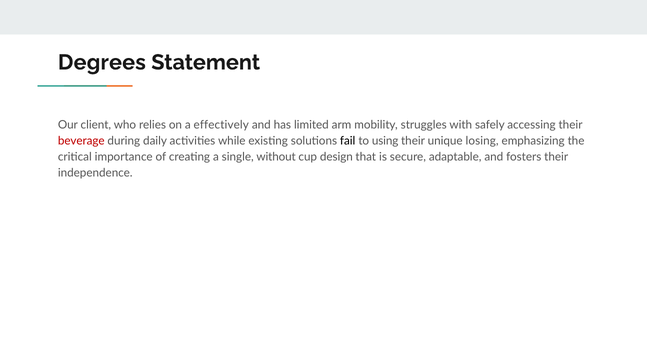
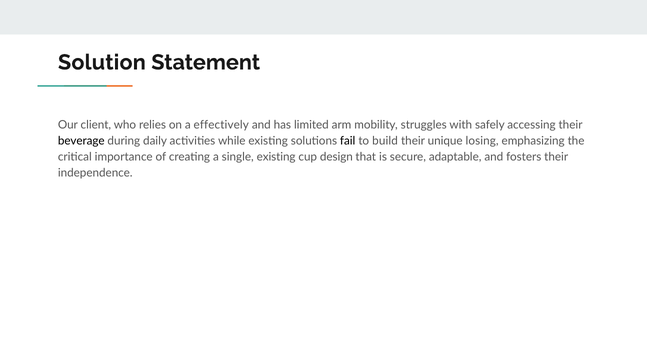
Degrees: Degrees -> Solution
beverage colour: red -> black
using: using -> build
single without: without -> existing
